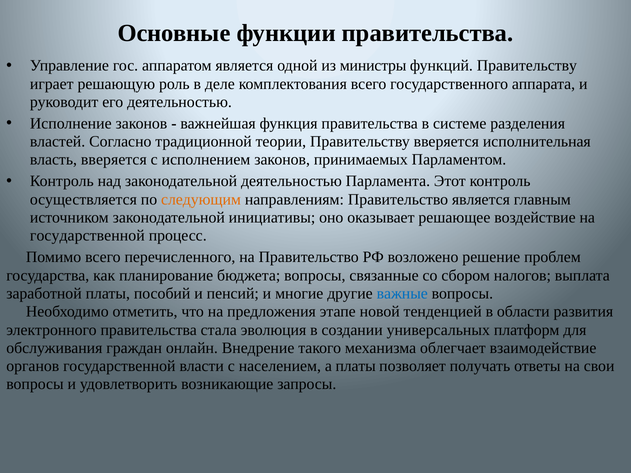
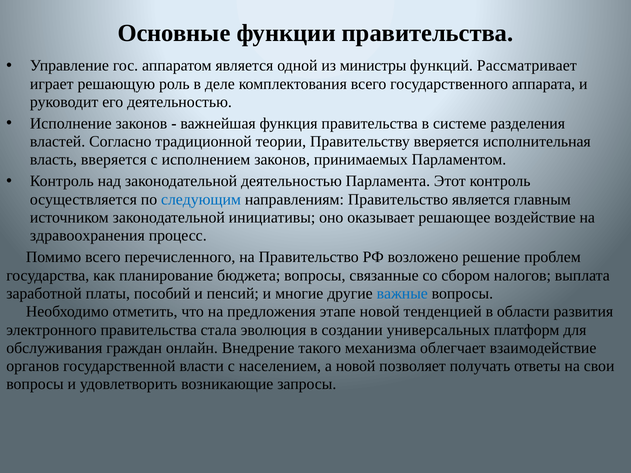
функций Правительству: Правительству -> Рассматривает
следующим colour: orange -> blue
государственной at (87, 236): государственной -> здравоохранения
а платы: платы -> новой
